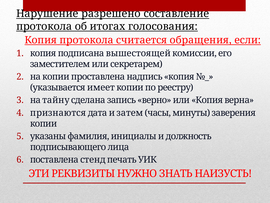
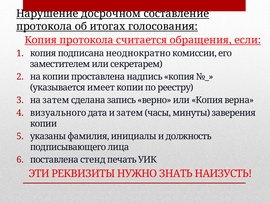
разрешено: разрешено -> досрочном
вышестоящей: вышестоящей -> неоднократно
на тайну: тайну -> затем
признаются: признаются -> визуального
